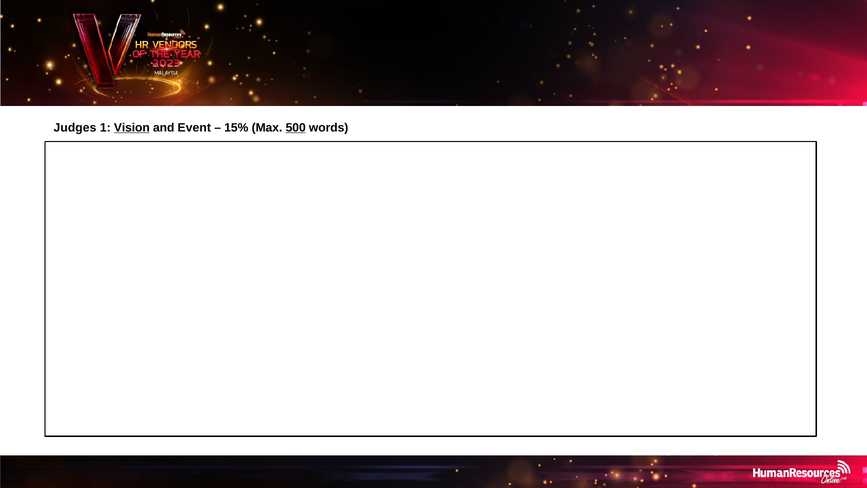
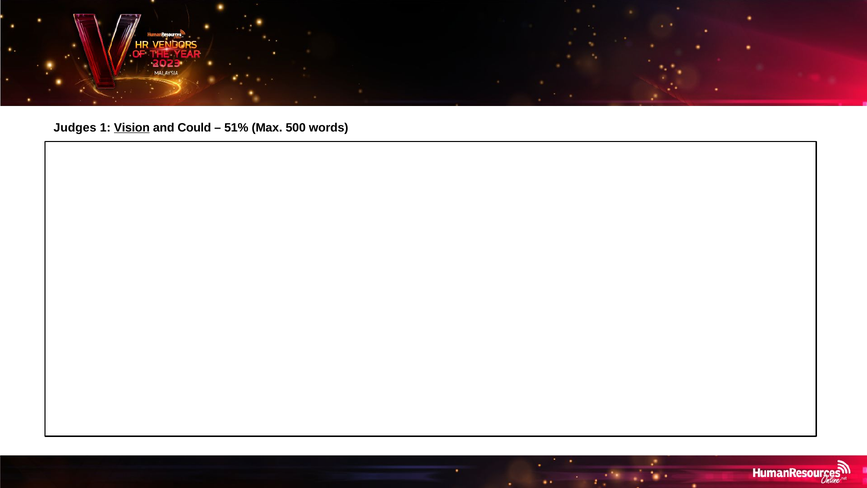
Event: Event -> Could
15%: 15% -> 51%
500 underline: present -> none
